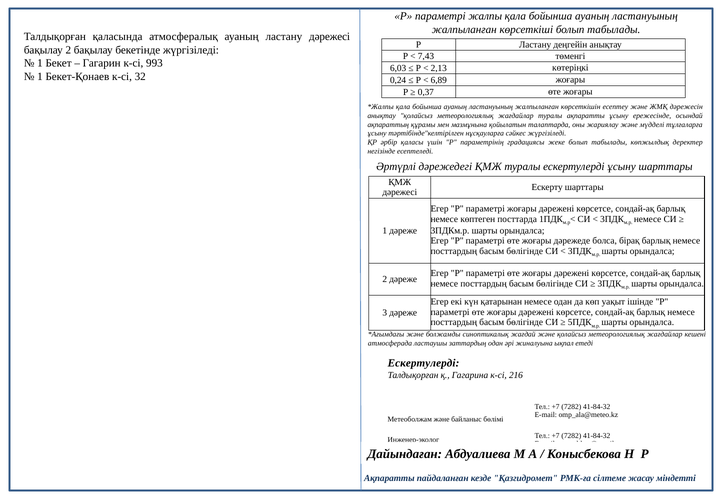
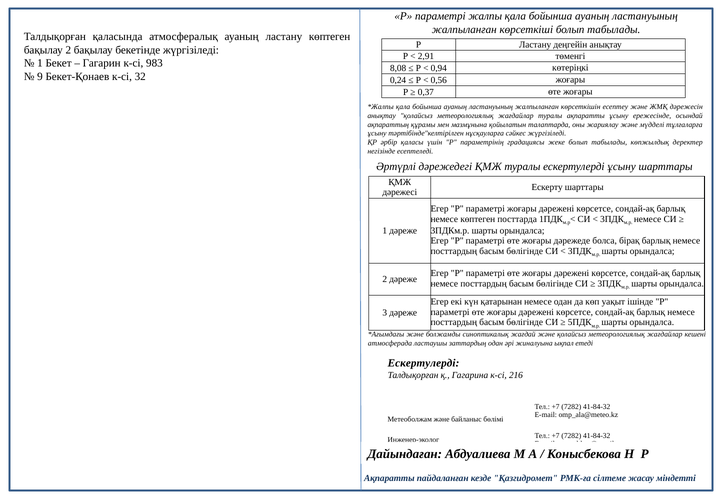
ластану дәрежесі: дәрежесі -> көптеген
7,43: 7,43 -> 2,91
993: 993 -> 983
6,03: 6,03 -> 8,08
2,13: 2,13 -> 0,94
1 at (40, 77): 1 -> 9
6,89: 6,89 -> 0,56
